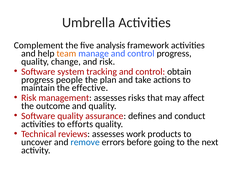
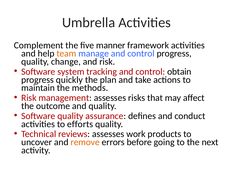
analysis: analysis -> manner
people: people -> quickly
effective: effective -> methods
remove colour: blue -> orange
